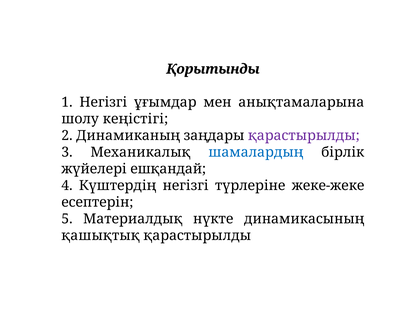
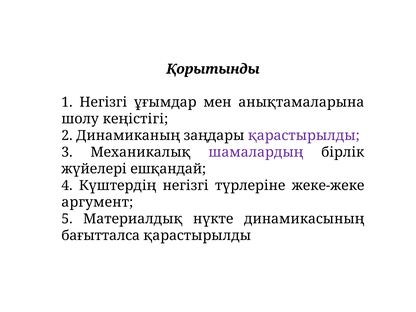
шамалардың colour: blue -> purple
есептерін: есептерін -> аргумент
қашықтық: қашықтық -> бағытталса
